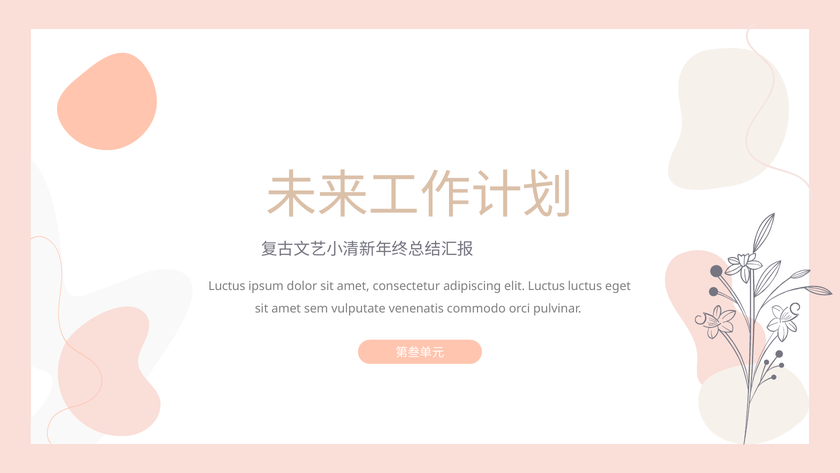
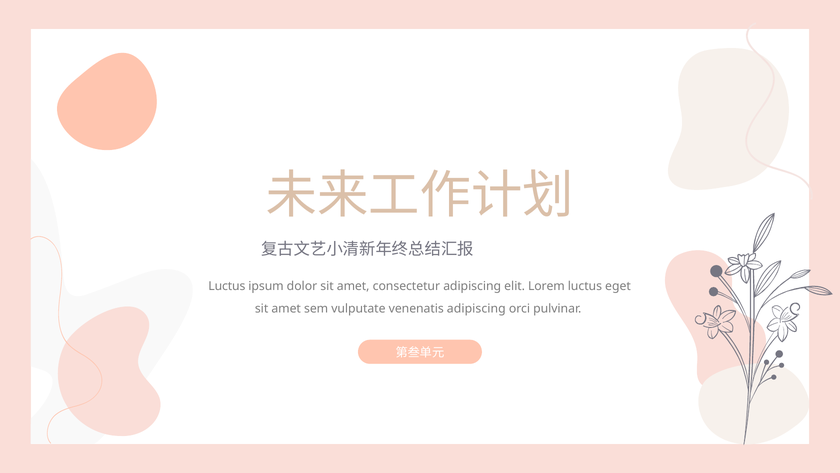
elit Luctus: Luctus -> Lorem
venenatis commodo: commodo -> adipiscing
